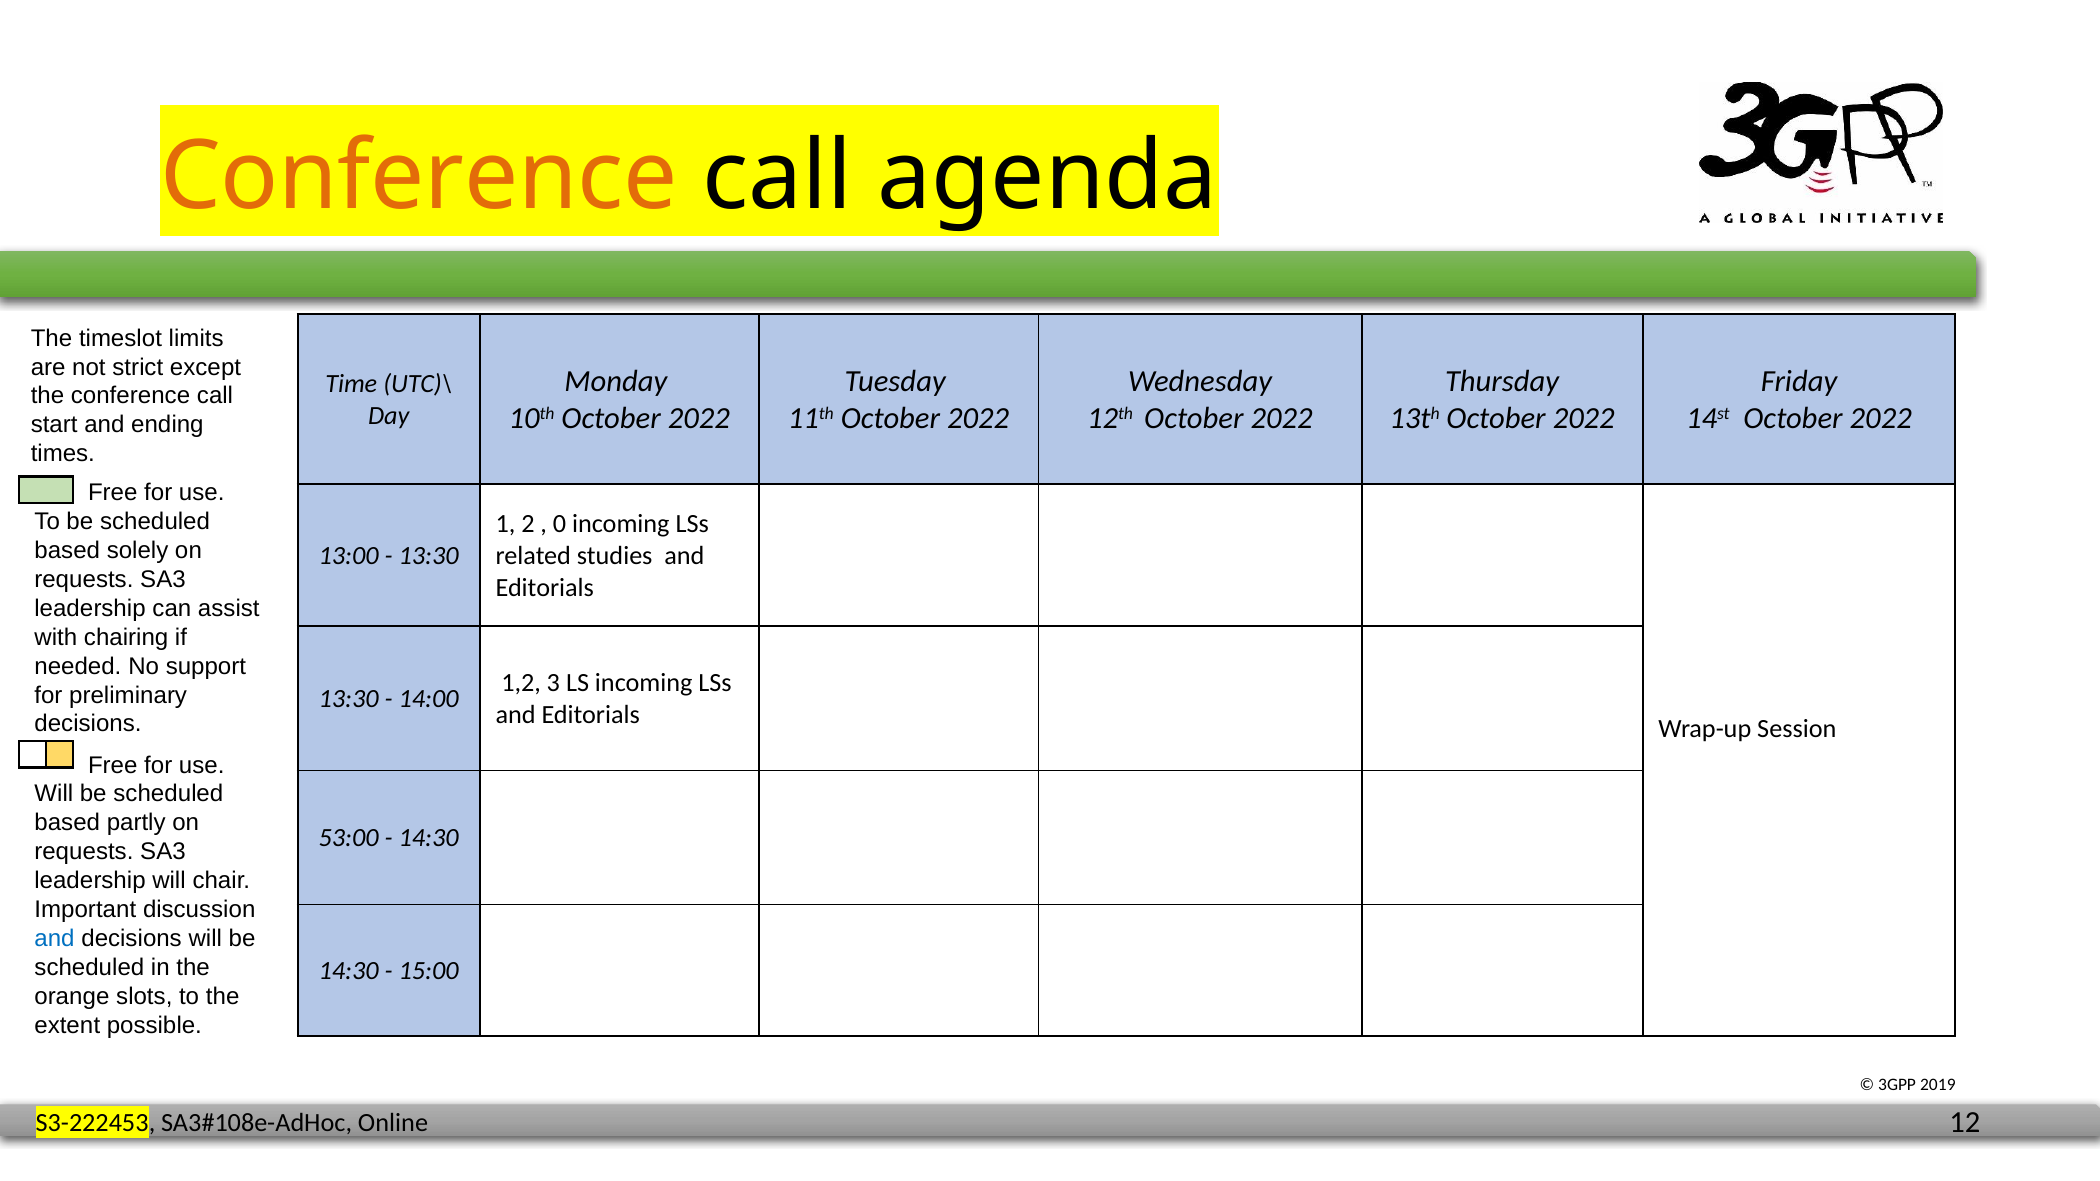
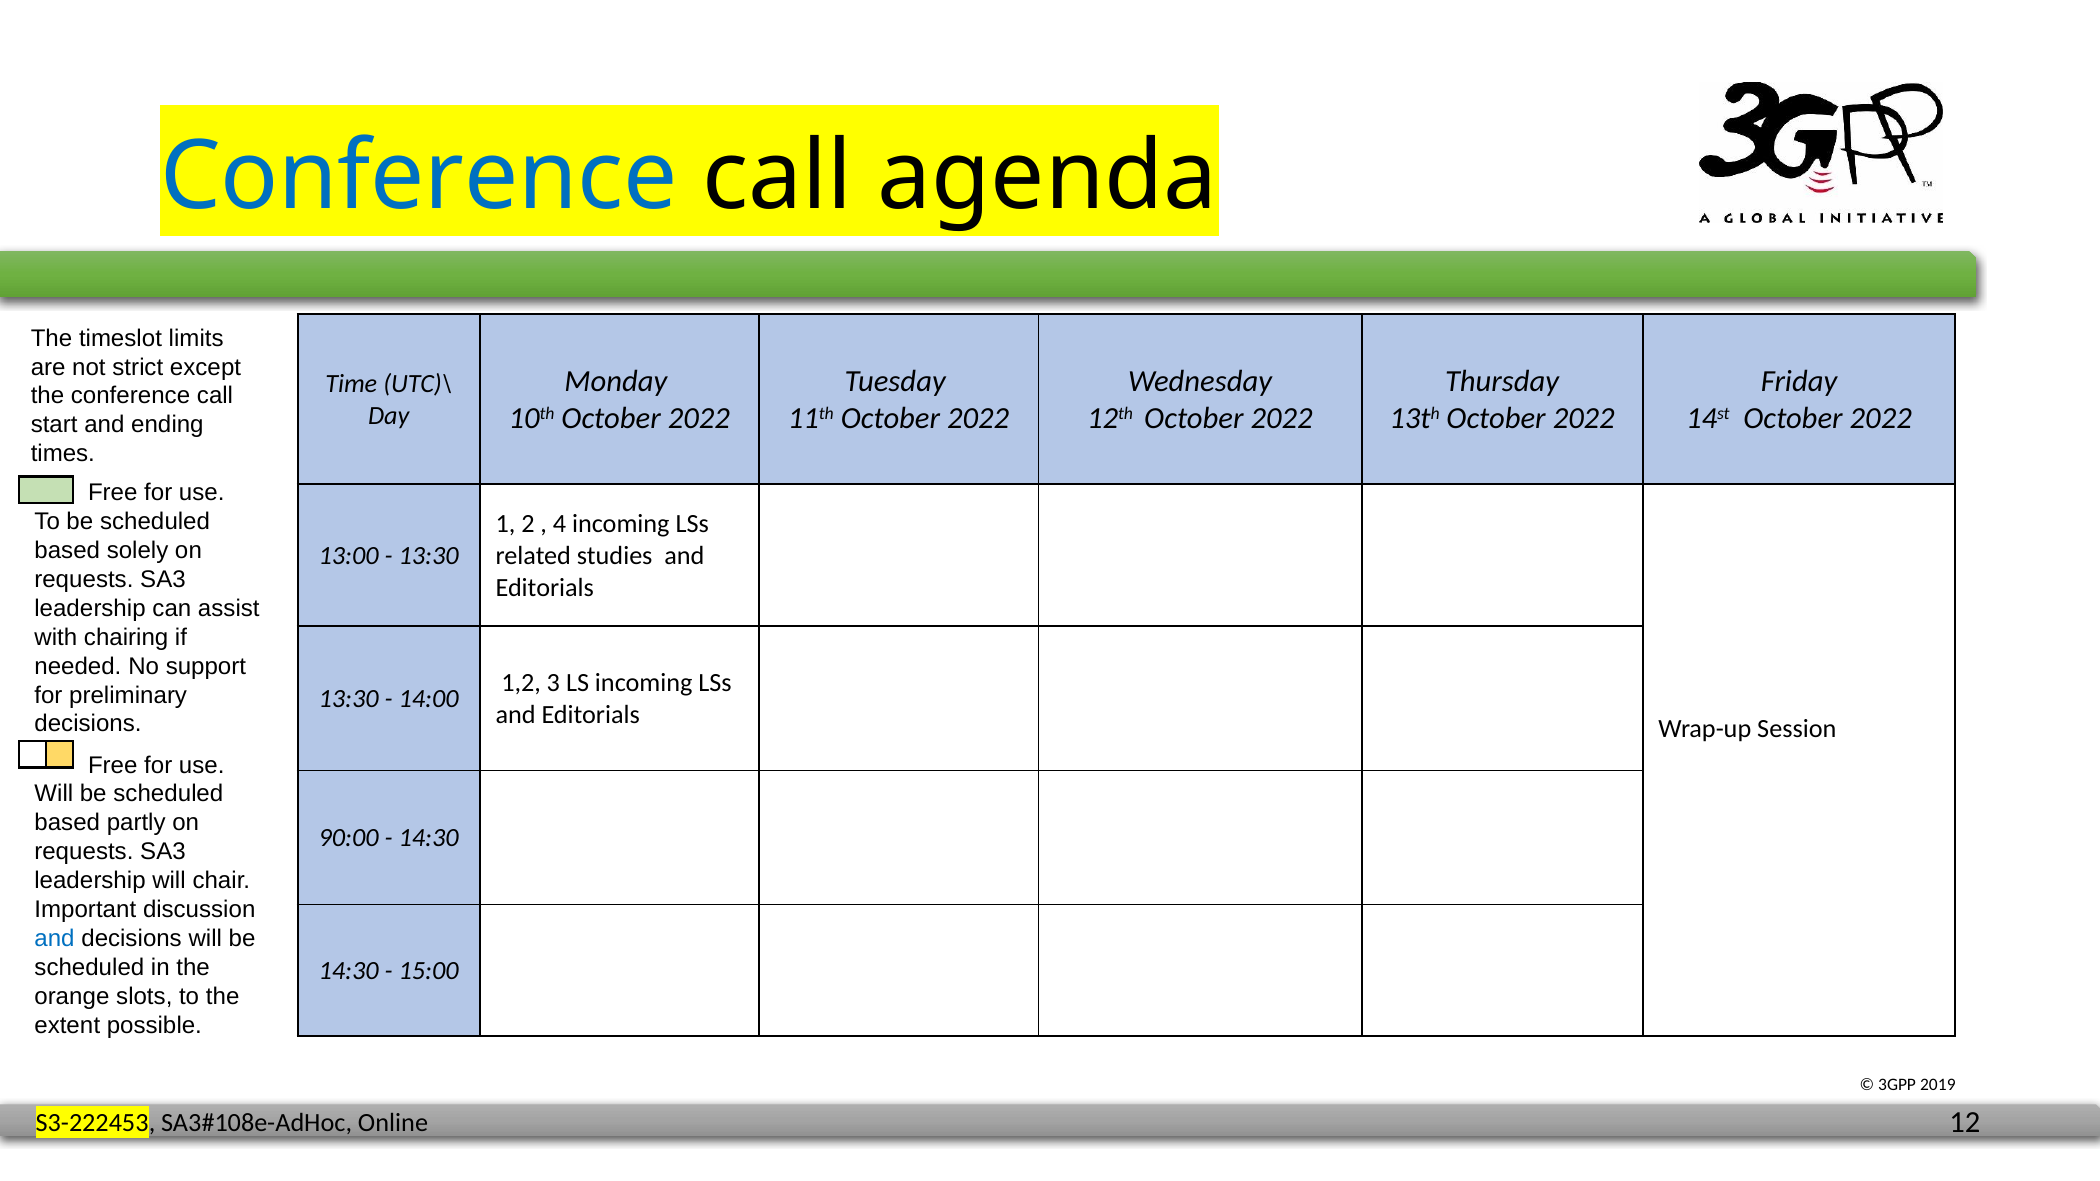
Conference at (419, 176) colour: orange -> blue
0: 0 -> 4
53:00: 53:00 -> 90:00
